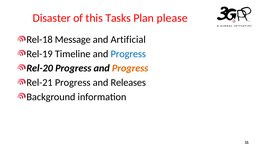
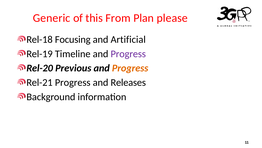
Disaster: Disaster -> Generic
Tasks: Tasks -> From
Message: Message -> Focusing
Progress at (128, 54) colour: blue -> purple
Rel-20 Progress: Progress -> Previous
